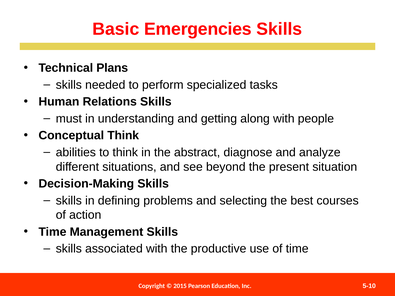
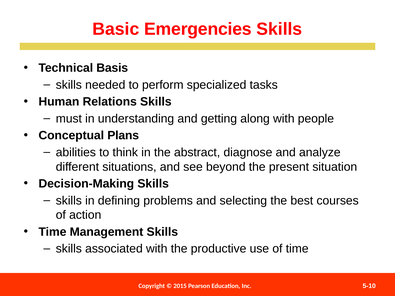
Plans: Plans -> Basis
Conceptual Think: Think -> Plans
